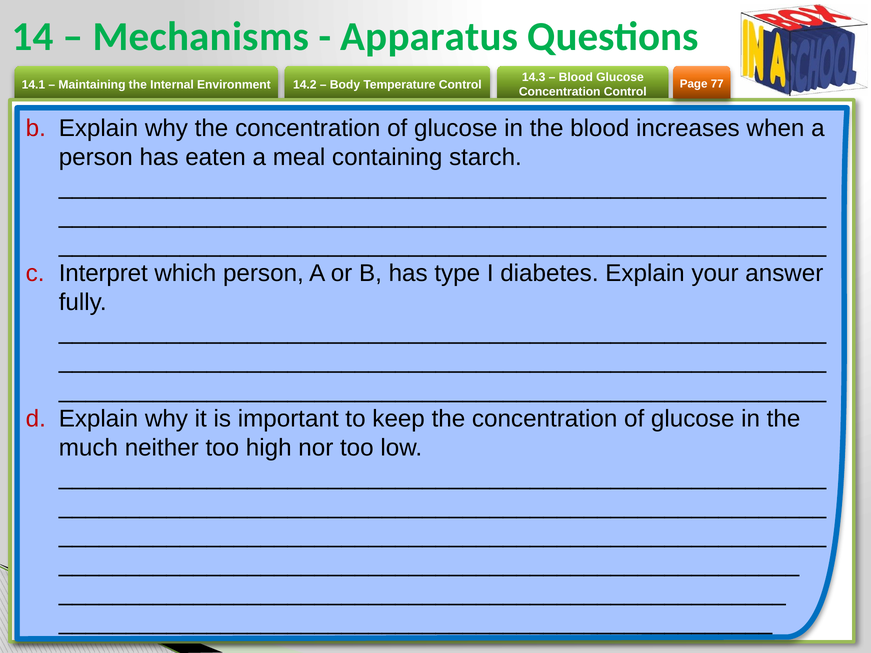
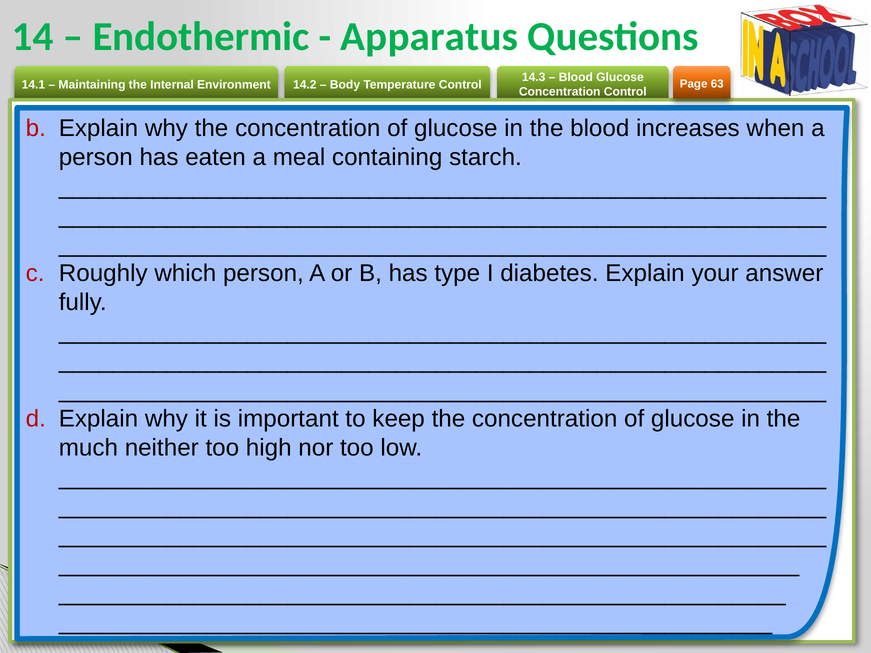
Mechanisms: Mechanisms -> Endothermic
77: 77 -> 63
Interpret: Interpret -> Roughly
